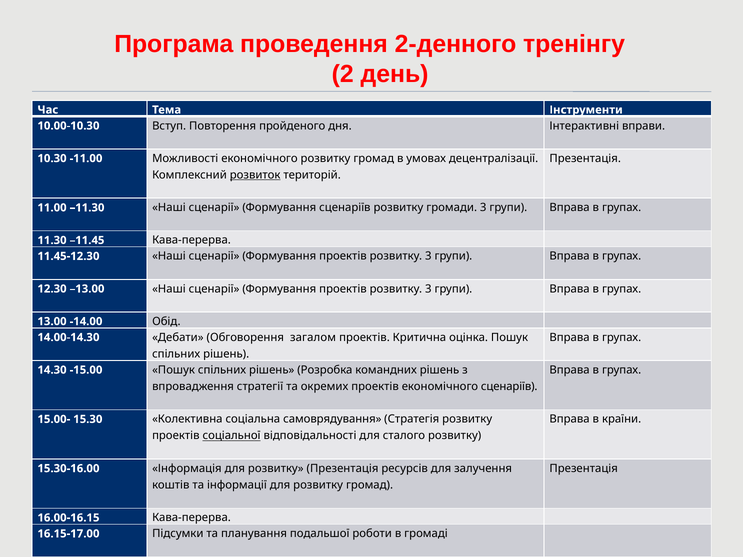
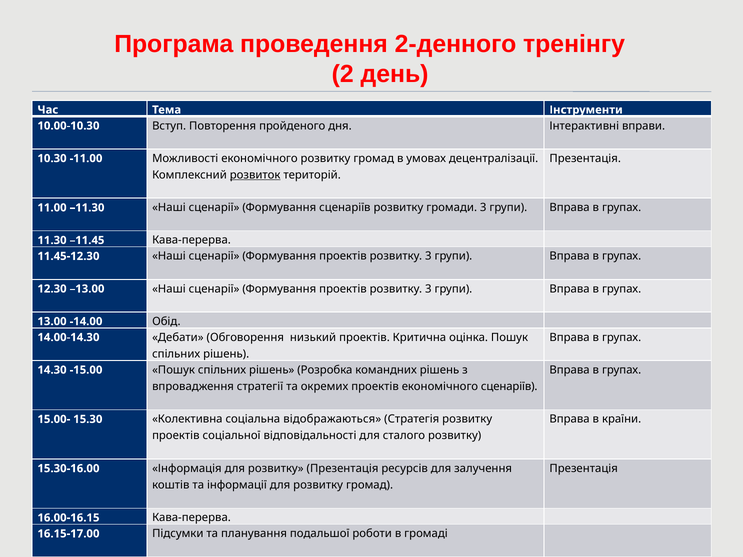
загалом: загалом -> низький
самоврядування: самоврядування -> відображаються
соціальної underline: present -> none
